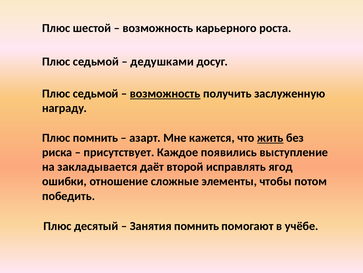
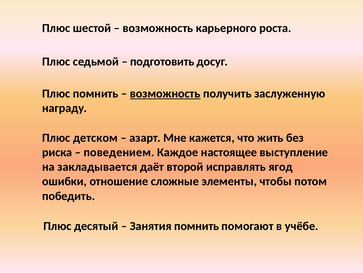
дедушками: дедушками -> подготовить
седьмой at (96, 93): седьмой -> помнить
Плюс помнить: помнить -> детском
жить underline: present -> none
присутствует: присутствует -> поведением
появились: появились -> настоящее
